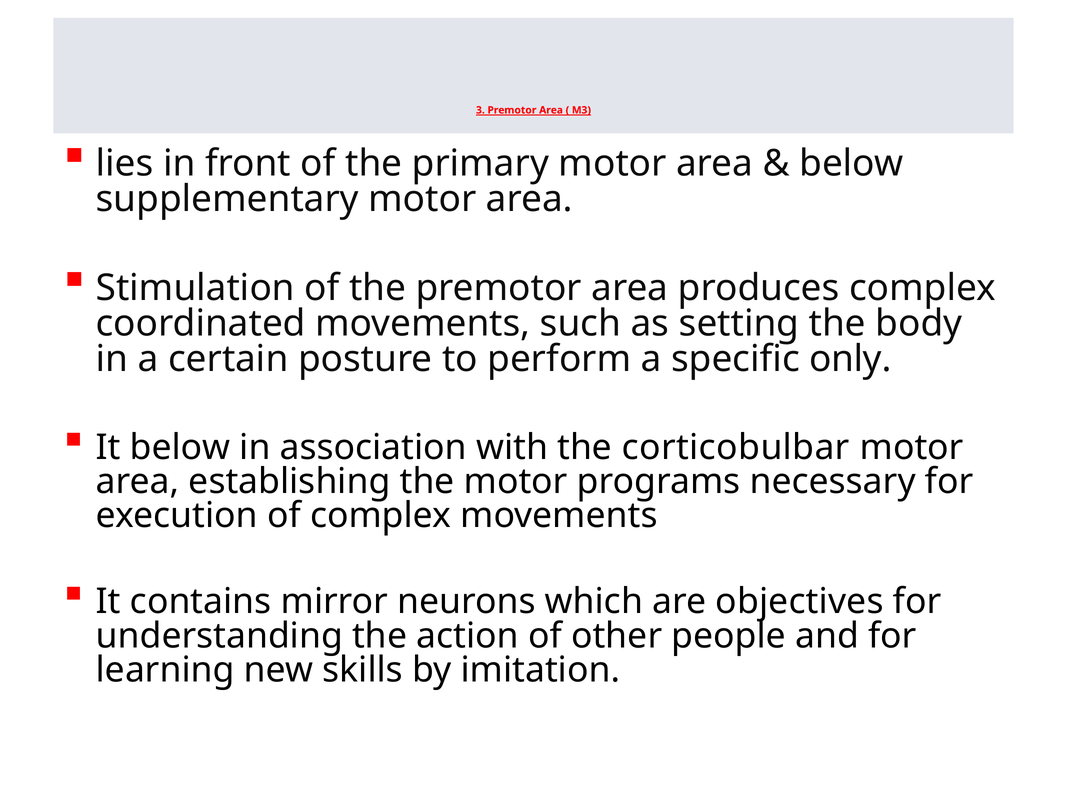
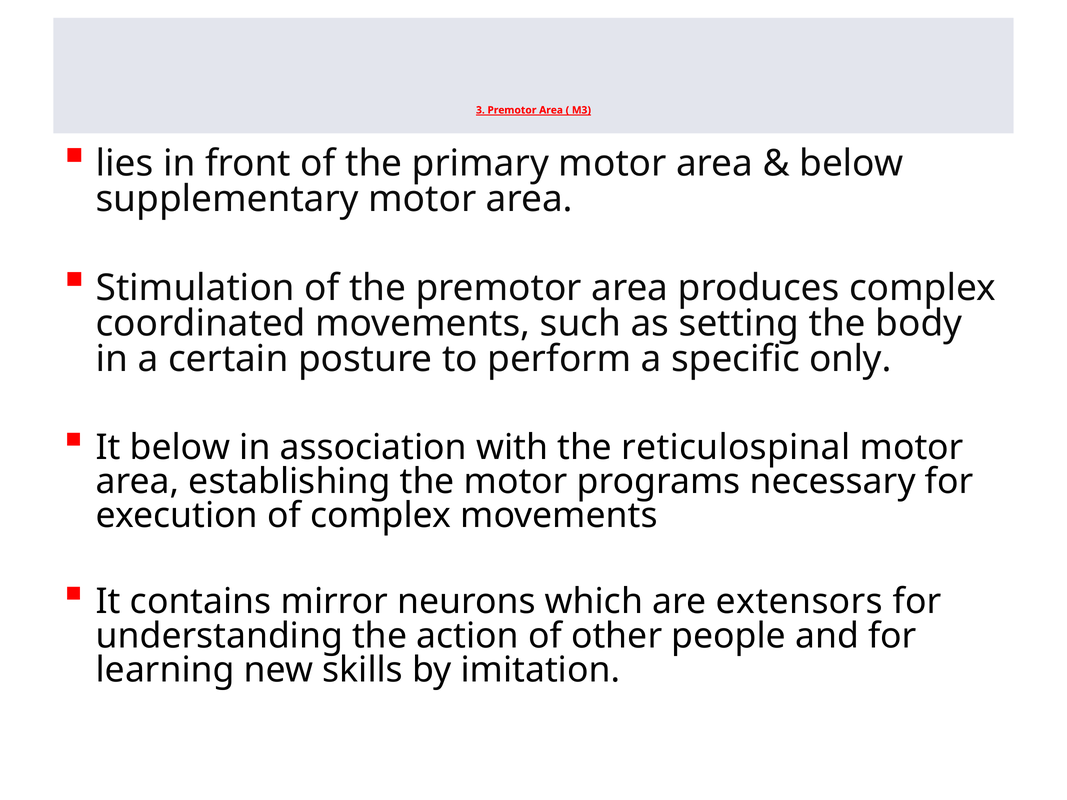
corticobulbar: corticobulbar -> reticulospinal
objectives: objectives -> extensors
